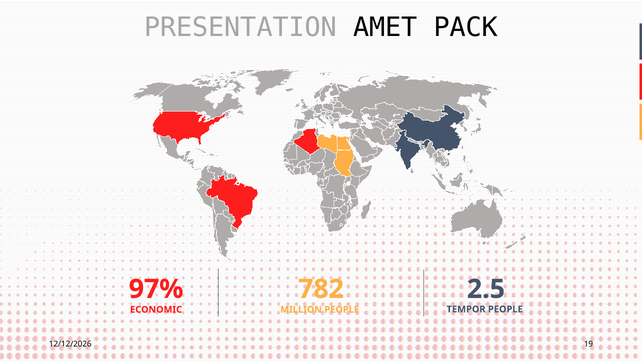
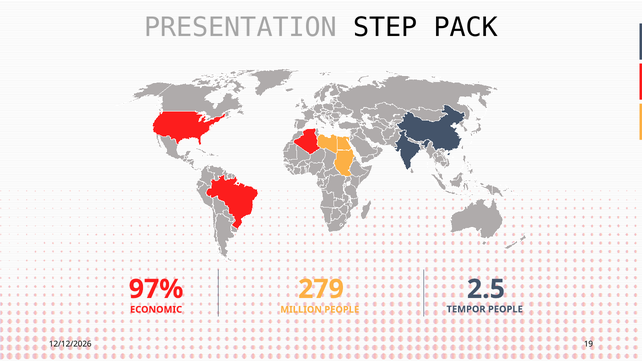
AMET: AMET -> STEP
782: 782 -> 279
